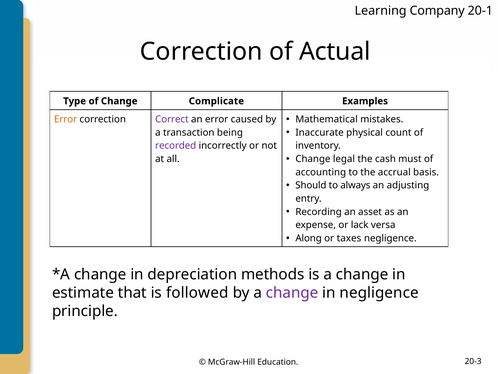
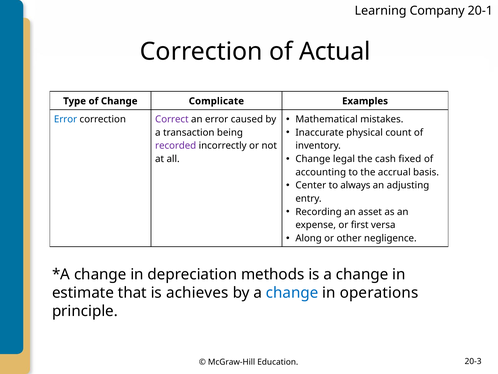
Error at (66, 119) colour: orange -> blue
must: must -> fixed
Should: Should -> Center
lack: lack -> first
taxes: taxes -> other
followed: followed -> achieves
change at (292, 292) colour: purple -> blue
in negligence: negligence -> operations
